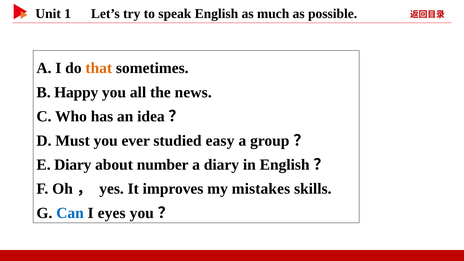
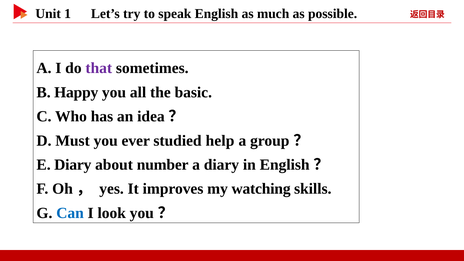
that colour: orange -> purple
news: news -> basic
easy: easy -> help
mistakes: mistakes -> watching
eyes: eyes -> look
